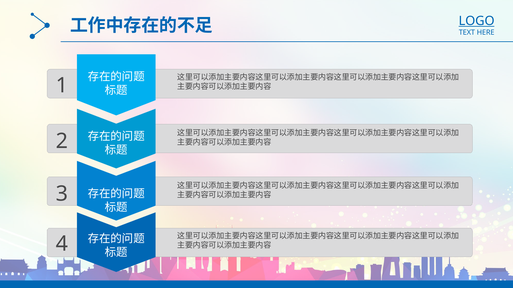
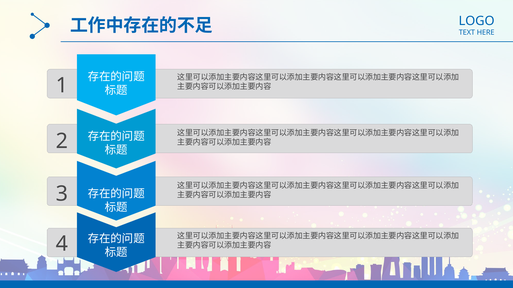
LOGO underline: present -> none
